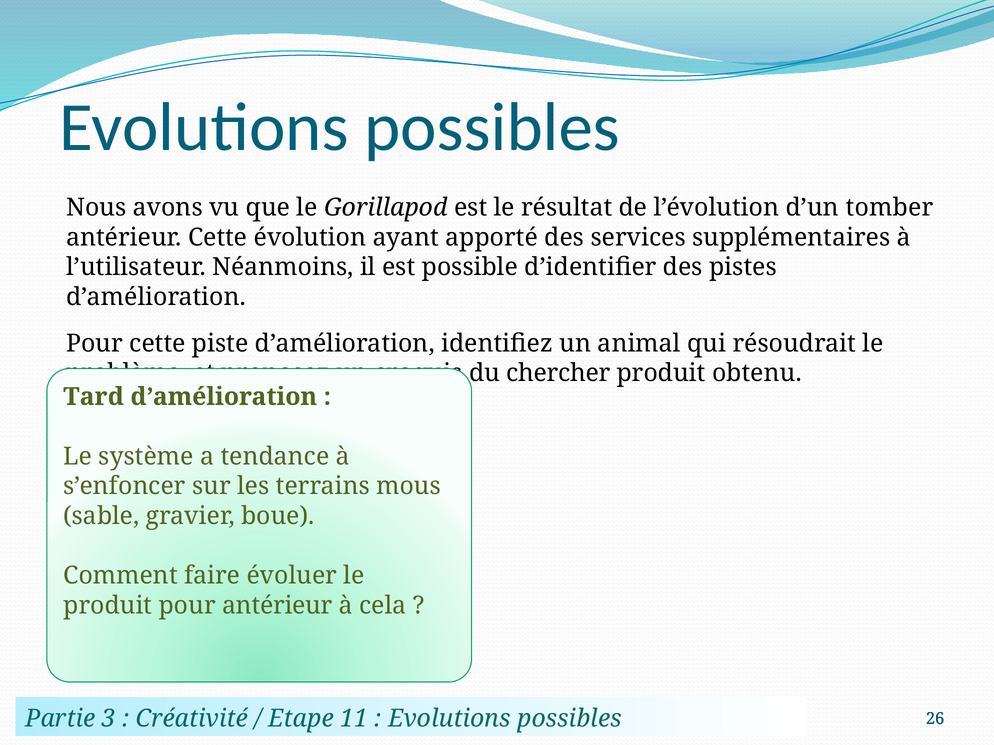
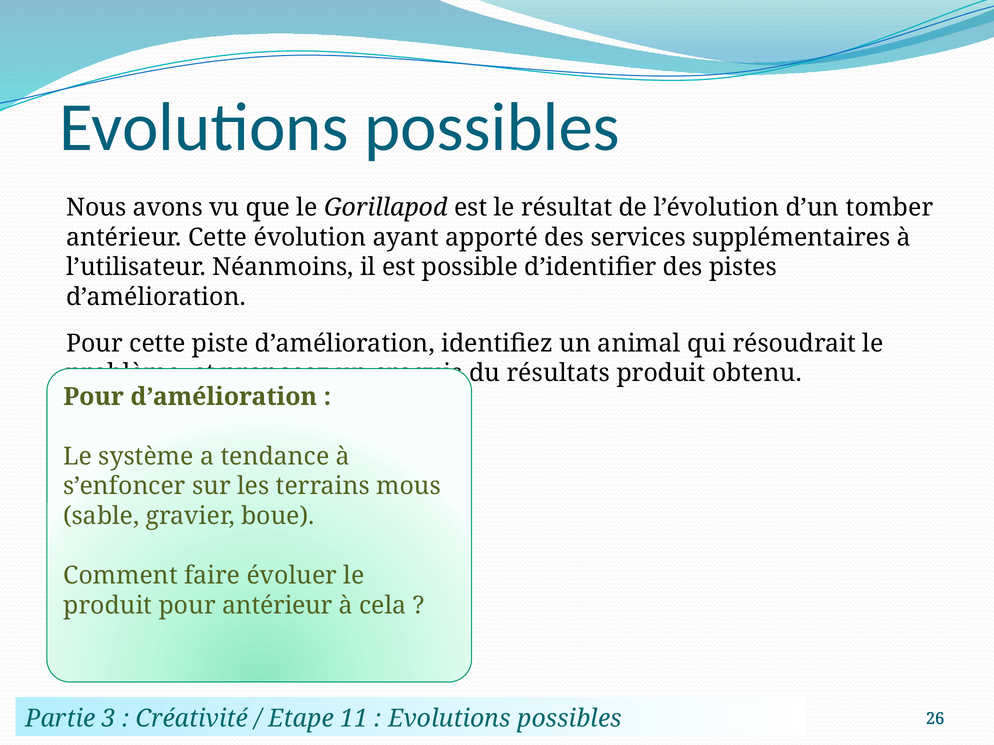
chercher: chercher -> résultats
Tard at (94, 397): Tard -> Pour
